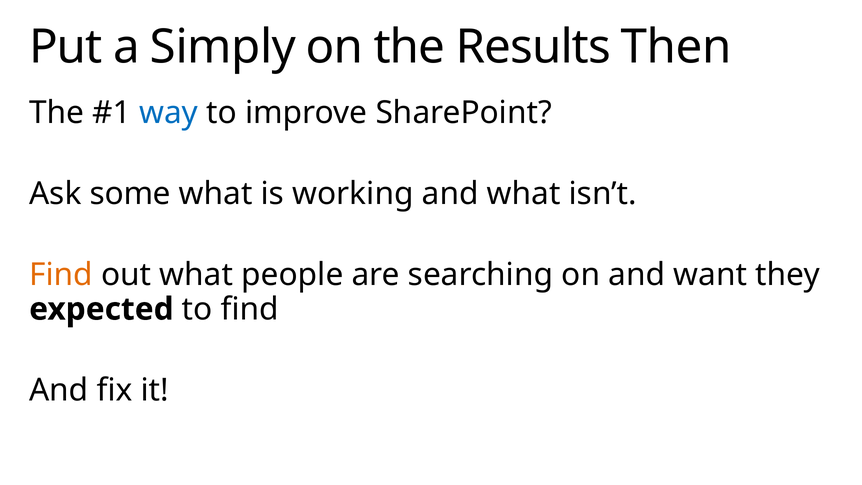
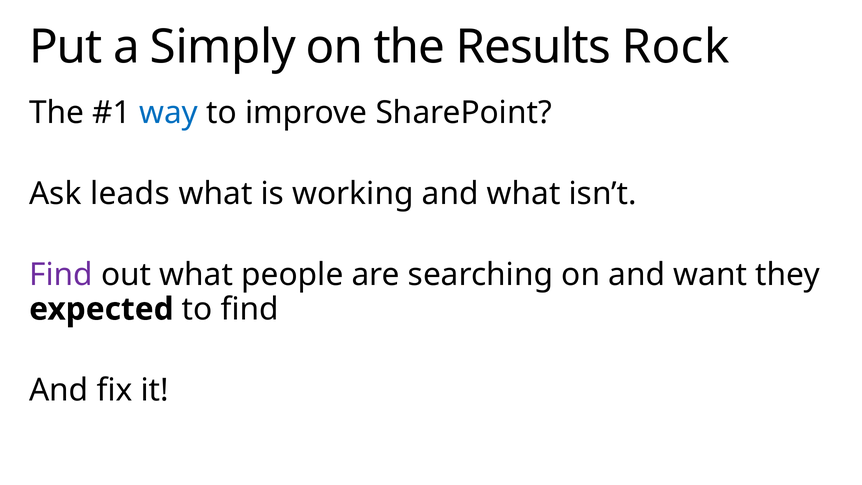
Then: Then -> Rock
some: some -> leads
Find at (61, 275) colour: orange -> purple
